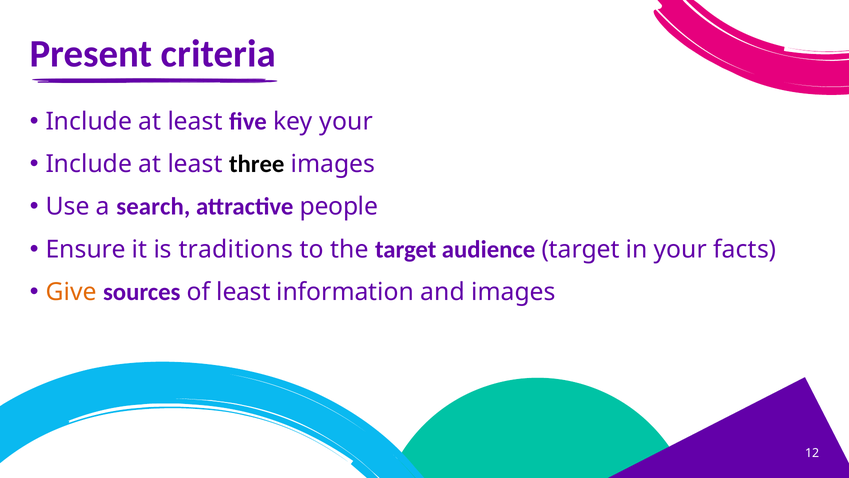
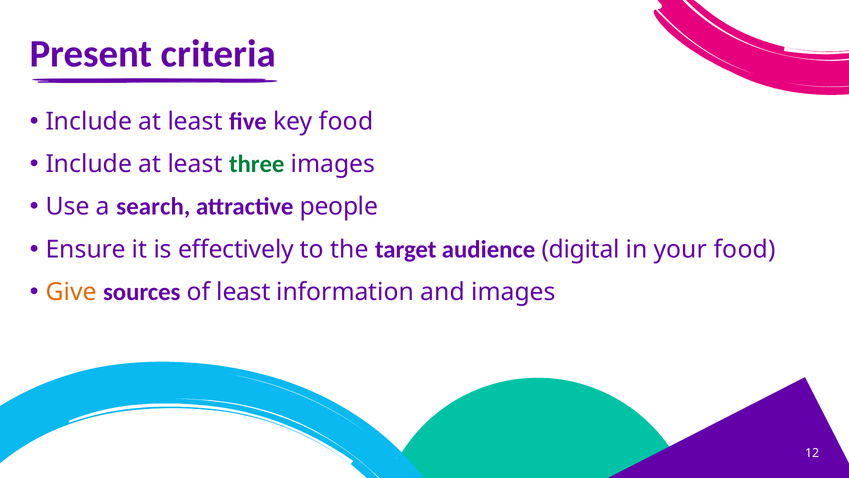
key your: your -> food
three colour: black -> green
traditions: traditions -> effectively
audience target: target -> digital
your facts: facts -> food
